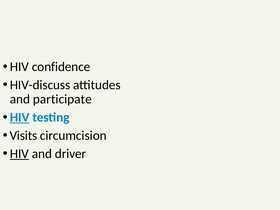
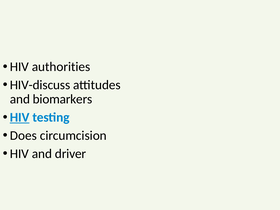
confidence: confidence -> authorities
participate: participate -> biomarkers
Visits: Visits -> Does
HIV at (19, 154) underline: present -> none
